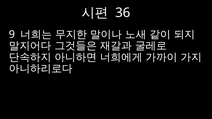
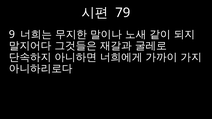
36: 36 -> 79
